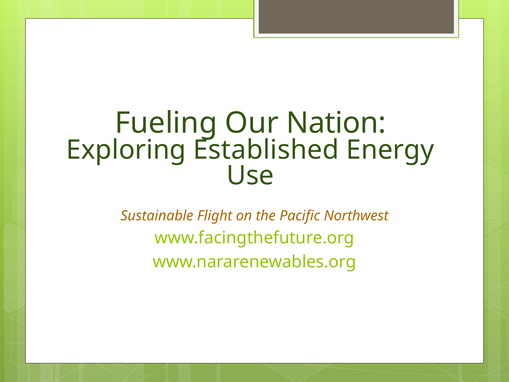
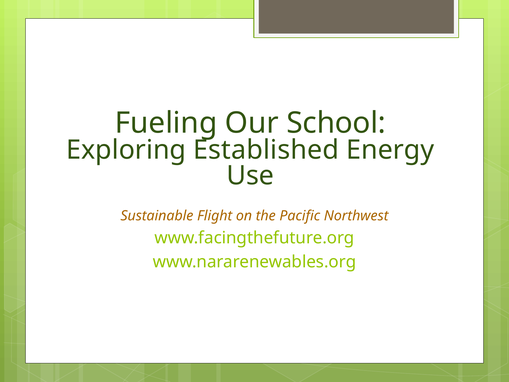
Nation: Nation -> School
